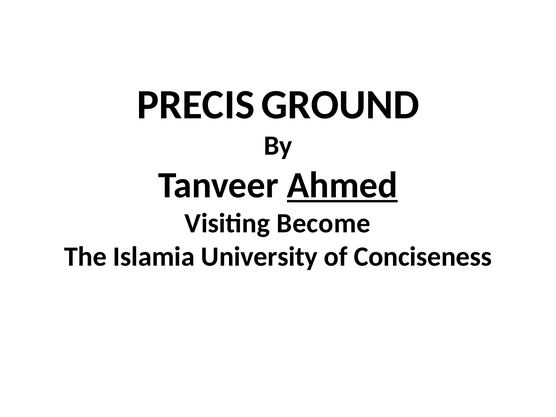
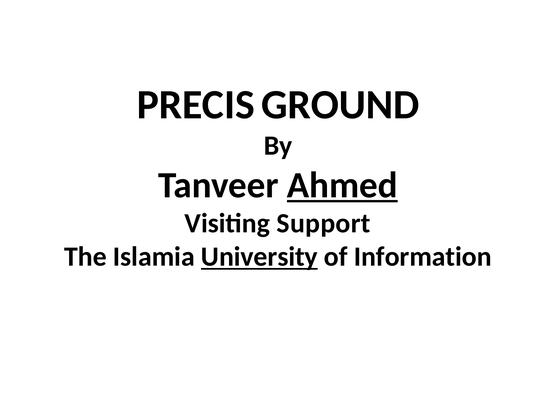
Become: Become -> Support
University underline: none -> present
Conciseness: Conciseness -> Information
